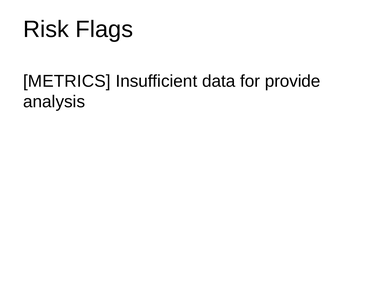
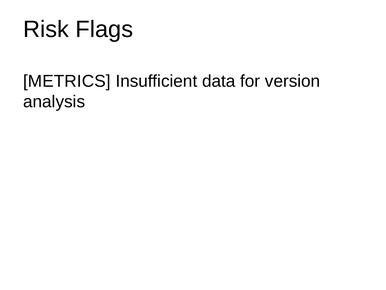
provide: provide -> version
